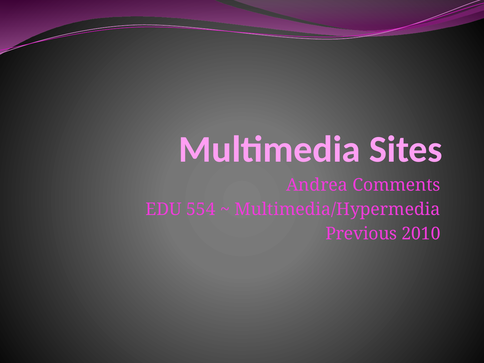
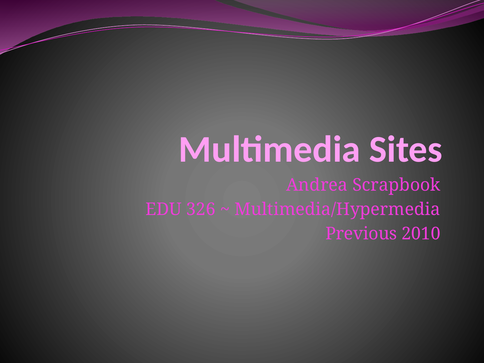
Comments: Comments -> Scrapbook
554: 554 -> 326
